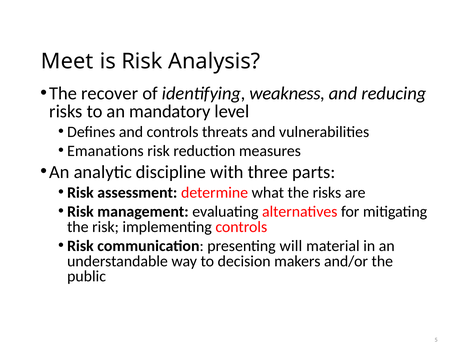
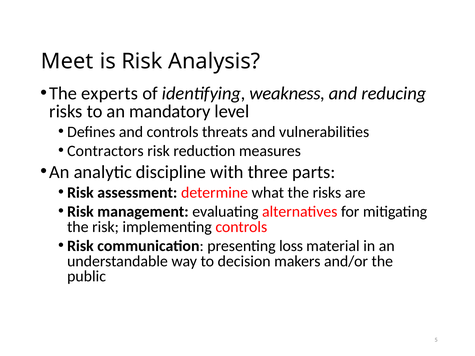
recover: recover -> experts
Emanations: Emanations -> Contractors
will: will -> loss
